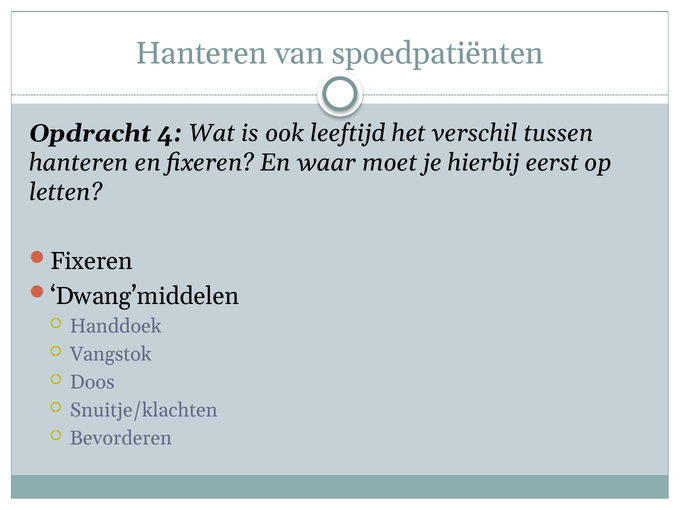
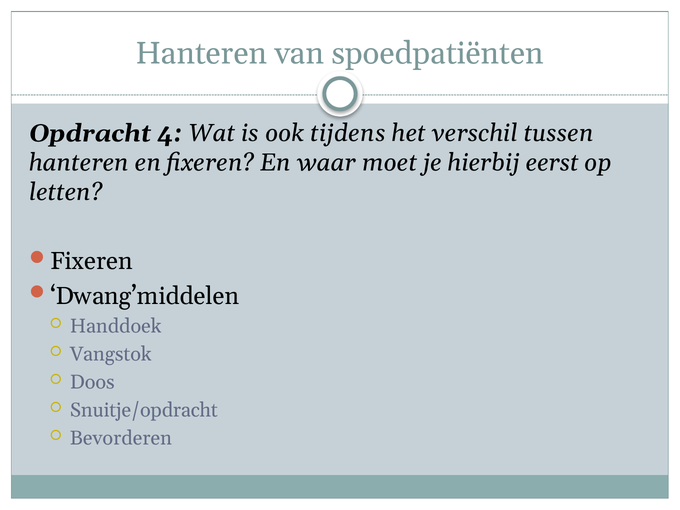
leeftijd: leeftijd -> tijdens
Snuitje/klachten: Snuitje/klachten -> Snuitje/opdracht
